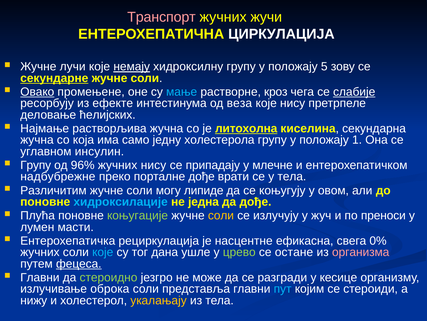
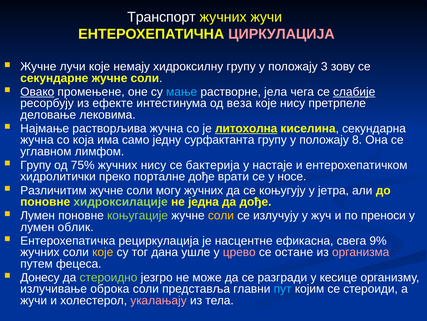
Транспорт colour: pink -> white
ЦИРКУЛАЦИЈА colour: white -> pink
немају underline: present -> none
5: 5 -> 3
секундарне underline: present -> none
кроз: кроз -> јела
ћелијских: ћелијских -> лековима
холестерола: холестерола -> сурфaктанта
1: 1 -> 8
инсулин: инсулин -> лимфом
96%: 96% -> 75%
припадају: припадају -> бактерија
млечне: млечне -> настаје
надбубрежне: надбубрежне -> хидролитички
у тела: тела -> носе
могу липиде: липиде -> жучних
овом: овом -> јетра
хидроксилације colour: light blue -> light green
Плућа at (38, 215): Плућа -> Лумен
масти: масти -> облик
0%: 0% -> 9%
које at (103, 252) colour: light blue -> yellow
црево colour: light green -> pink
фецеса underline: present -> none
Главни at (40, 277): Главни -> Донесу
нижу at (34, 300): нижу -> жучи
укалањају colour: yellow -> pink
